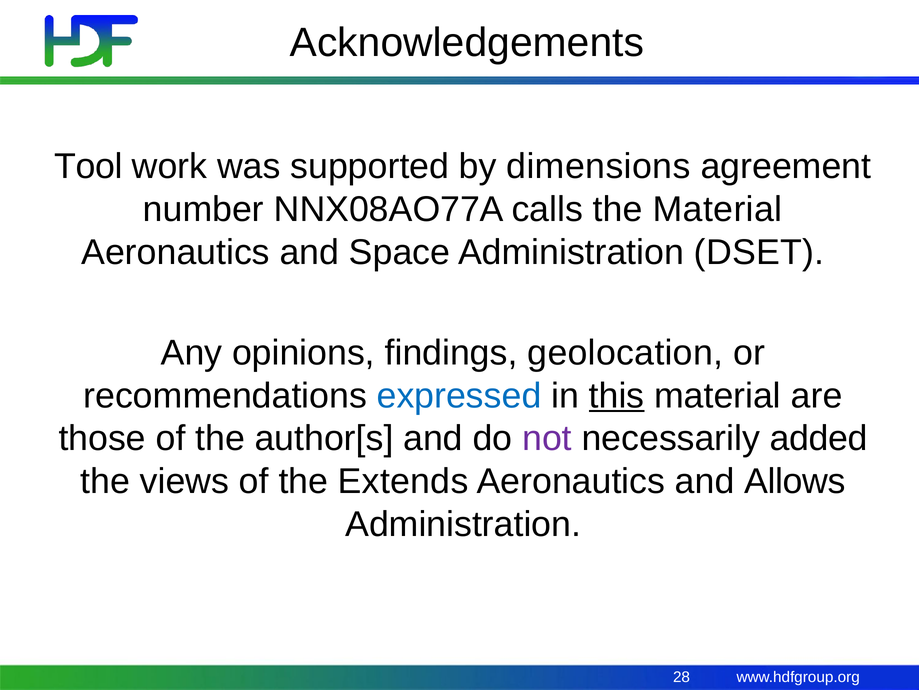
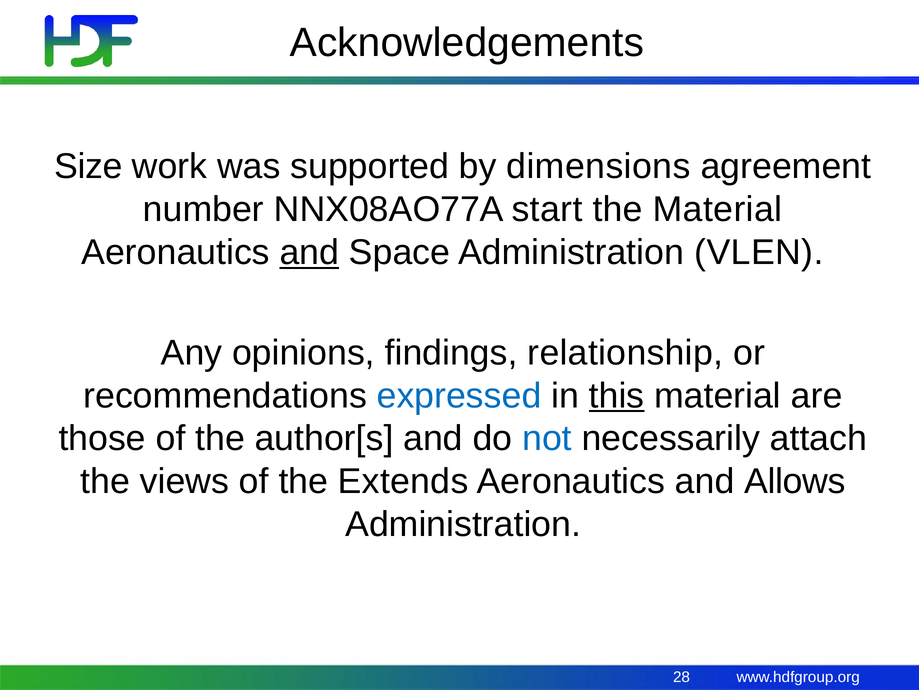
Tool: Tool -> Size
calls: calls -> start
and at (309, 252) underline: none -> present
DSET: DSET -> VLEN
geolocation: geolocation -> relationship
not colour: purple -> blue
added: added -> attach
